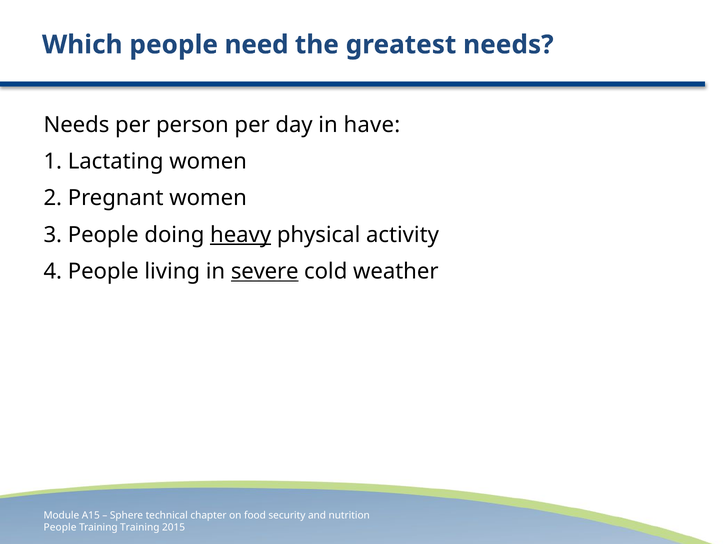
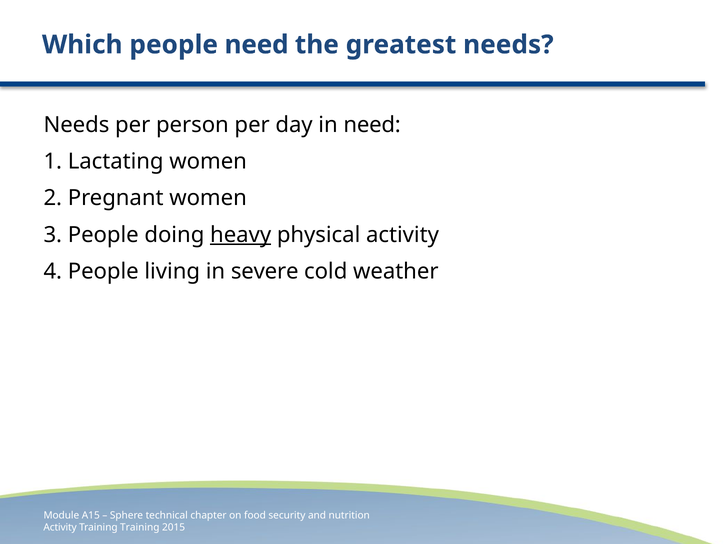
in have: have -> need
severe underline: present -> none
People at (60, 527): People -> Activity
